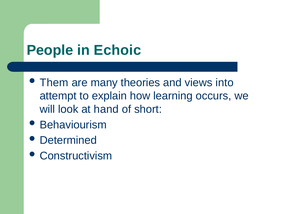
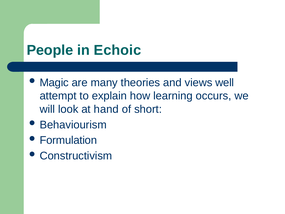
Them: Them -> Magic
into: into -> well
Determined: Determined -> Formulation
